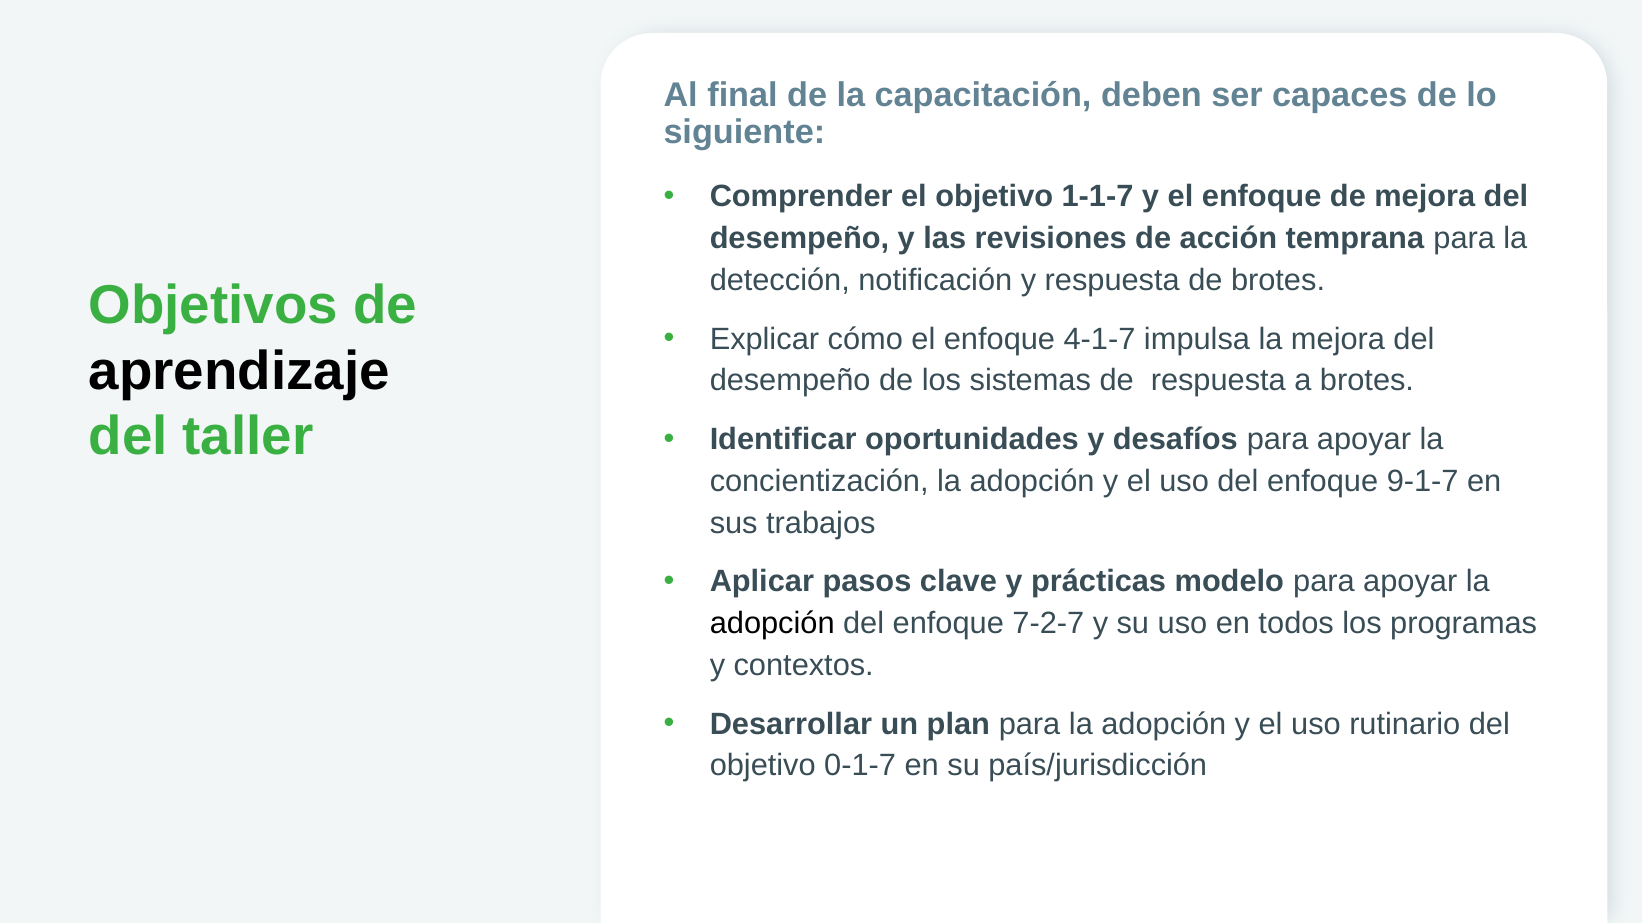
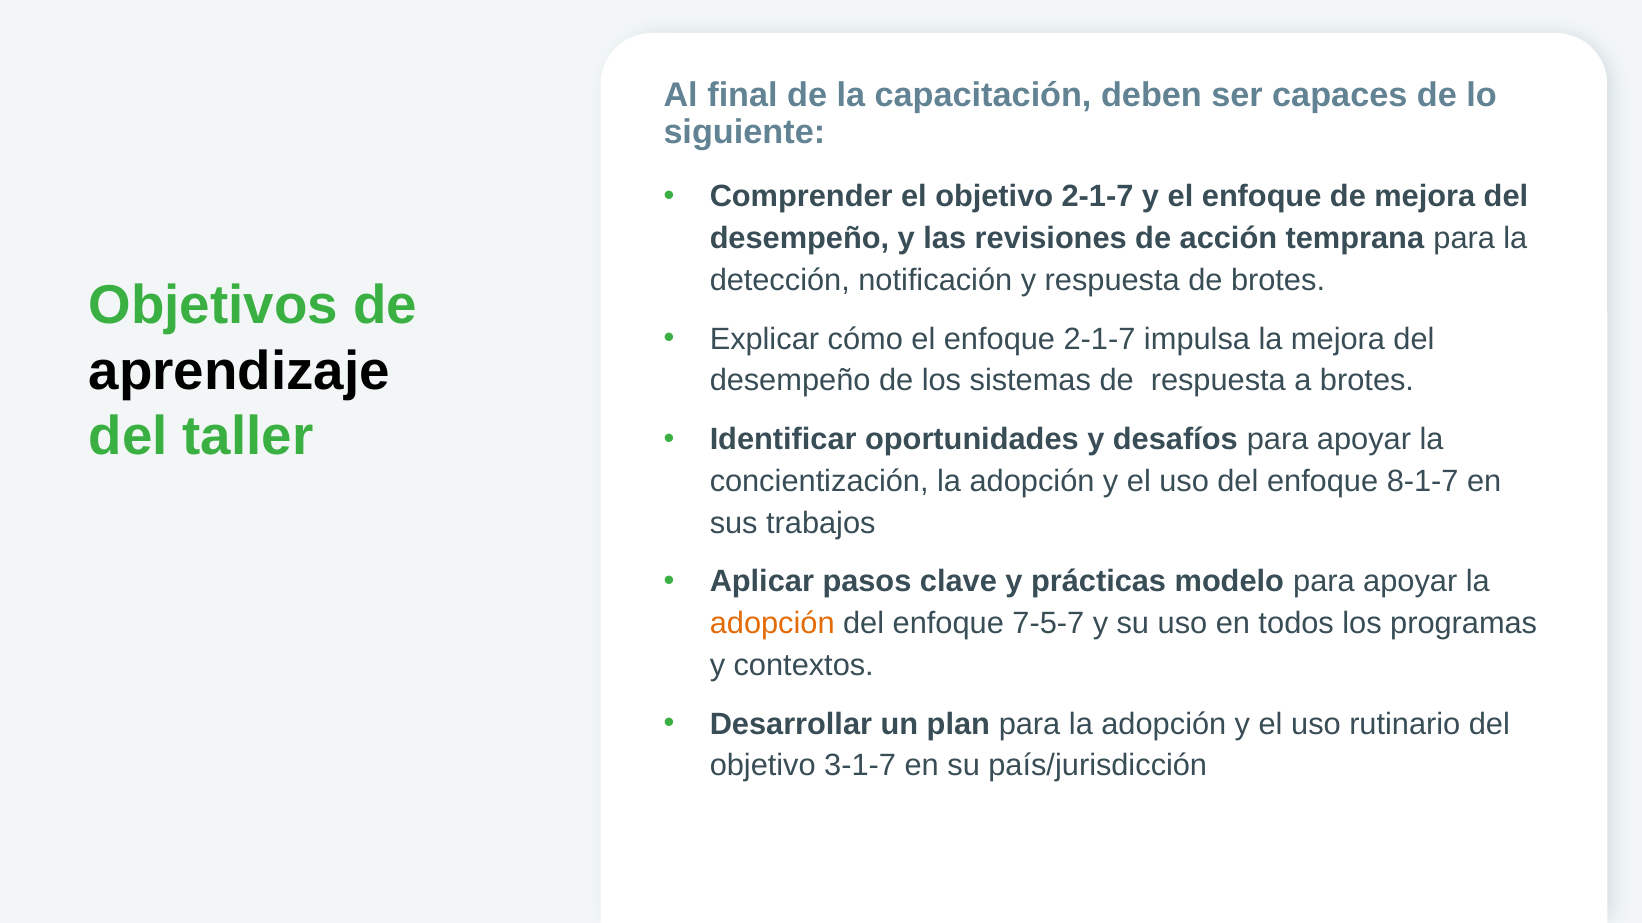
objetivo 1-1-7: 1-1-7 -> 2-1-7
enfoque 4-1-7: 4-1-7 -> 2-1-7
9-1-7: 9-1-7 -> 8-1-7
adopción at (772, 624) colour: black -> orange
7-2-7: 7-2-7 -> 7-5-7
0-1-7: 0-1-7 -> 3-1-7
